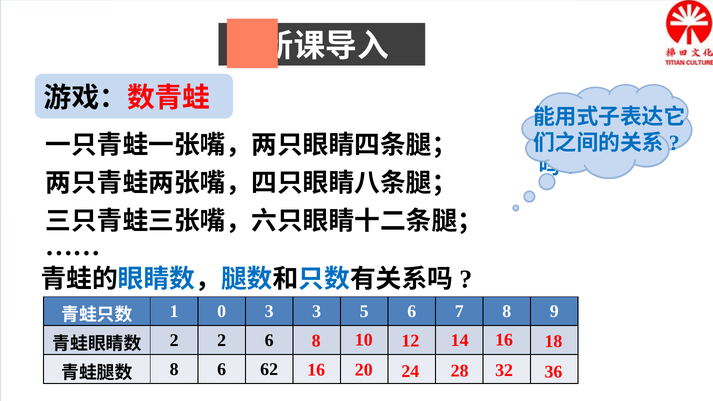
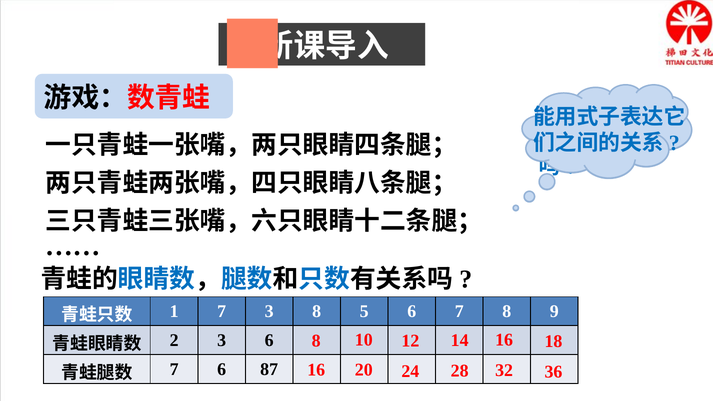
1 0: 0 -> 7
3 3: 3 -> 8
2 2: 2 -> 3
8 at (174, 369): 8 -> 7
62: 62 -> 87
